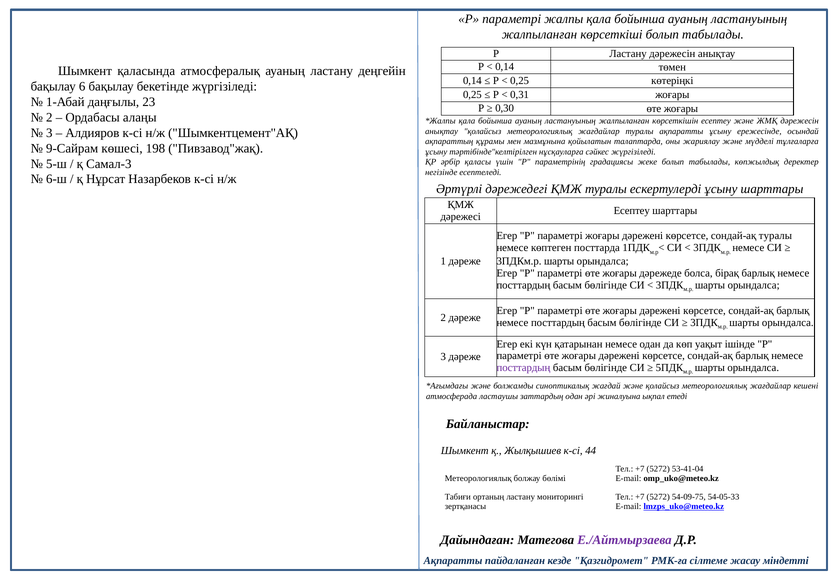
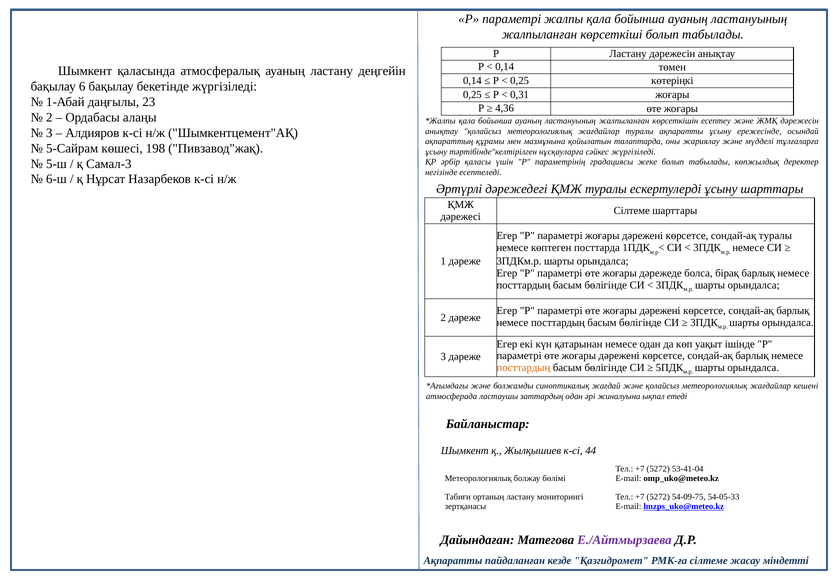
0,30: 0,30 -> 4,36
9-Сайрам: 9-Сайрам -> 5-Сайрам
Есептеу at (632, 211): Есептеу -> Сілтеме
посттардың at (523, 368) colour: purple -> orange
